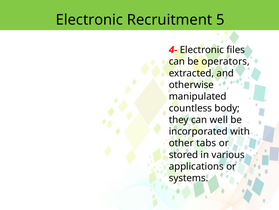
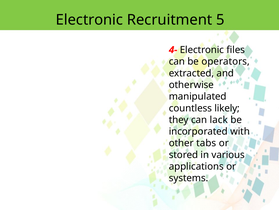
body: body -> likely
well: well -> lack
